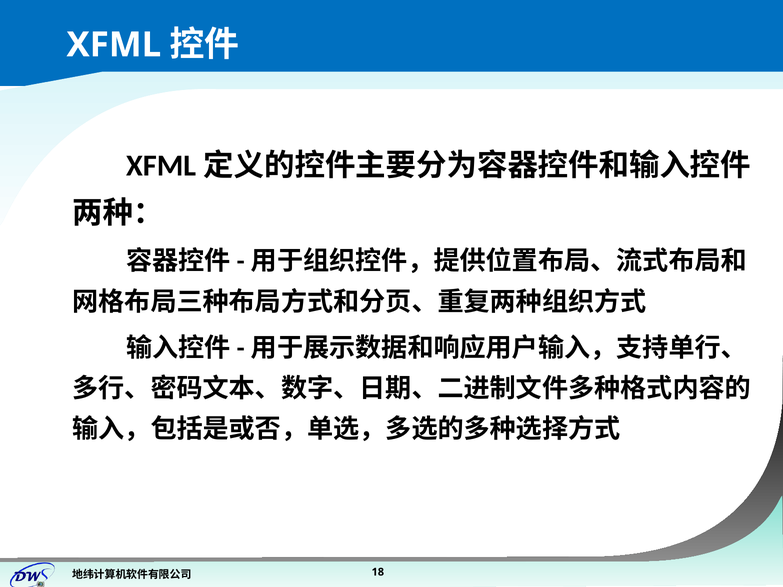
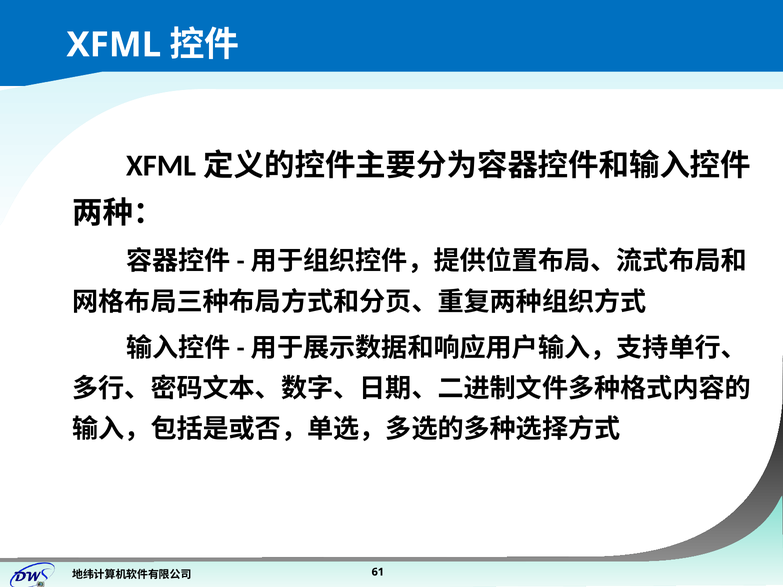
18: 18 -> 61
